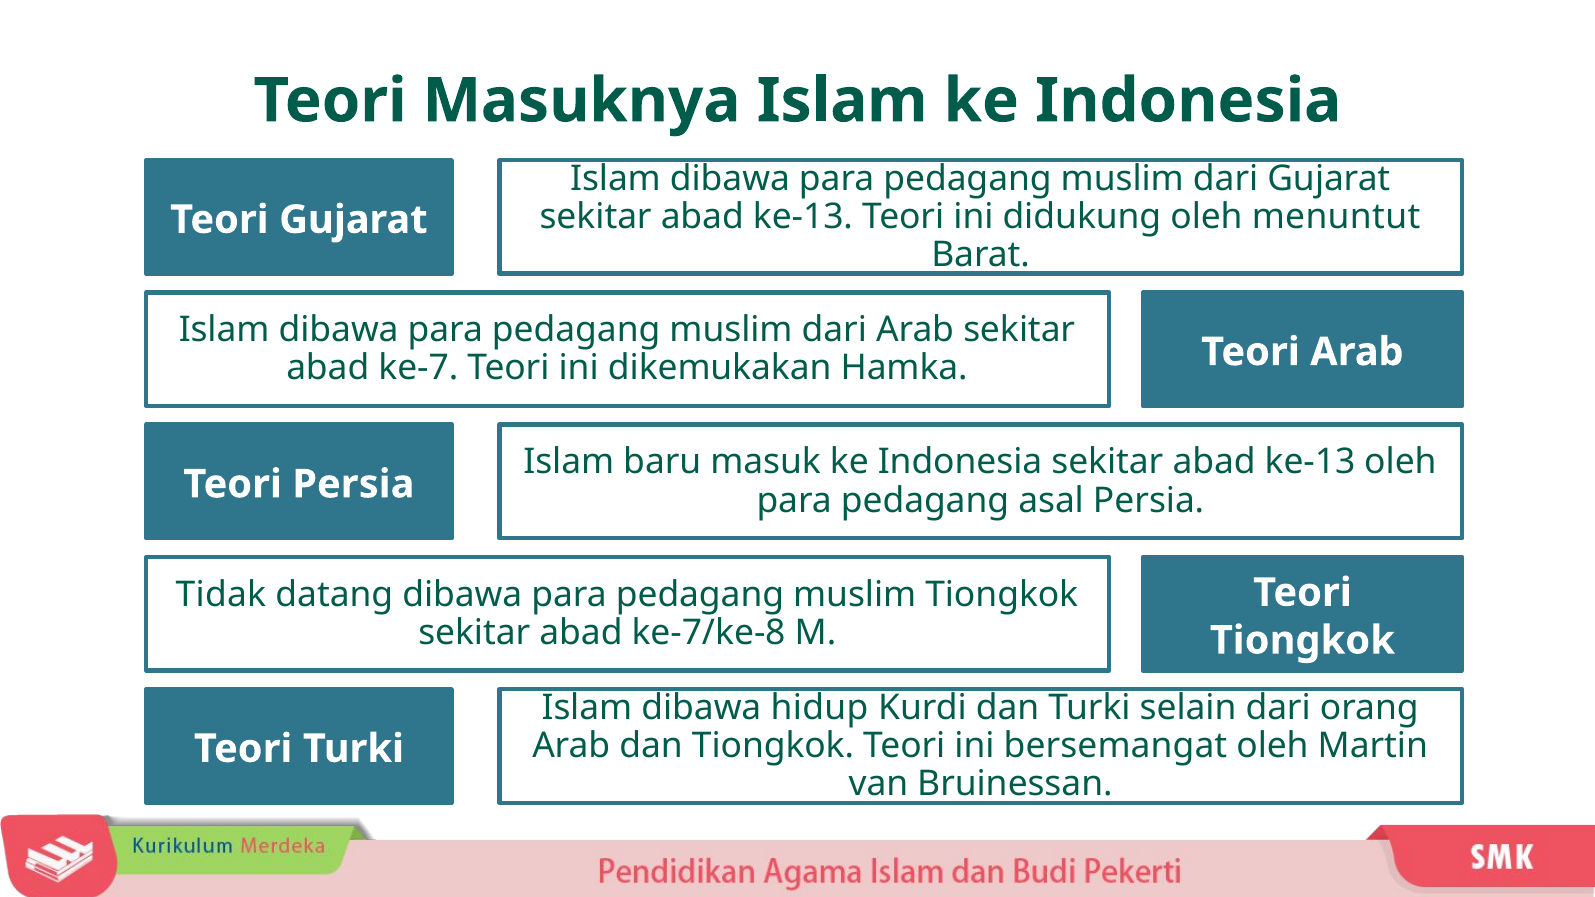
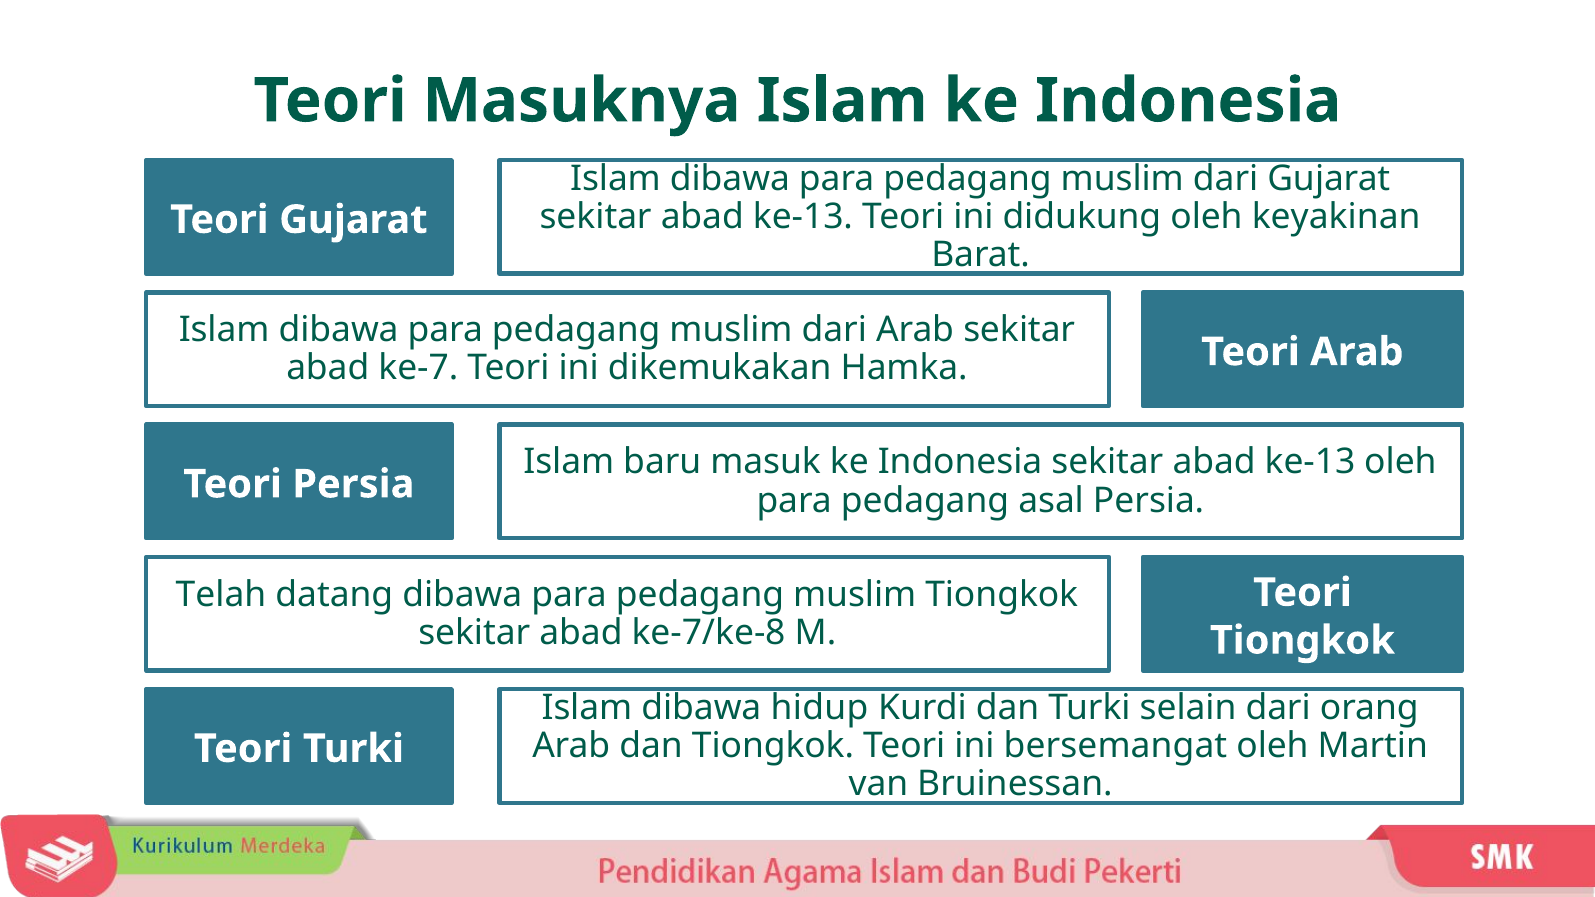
menuntut: menuntut -> keyakinan
Tidak: Tidak -> Telah
